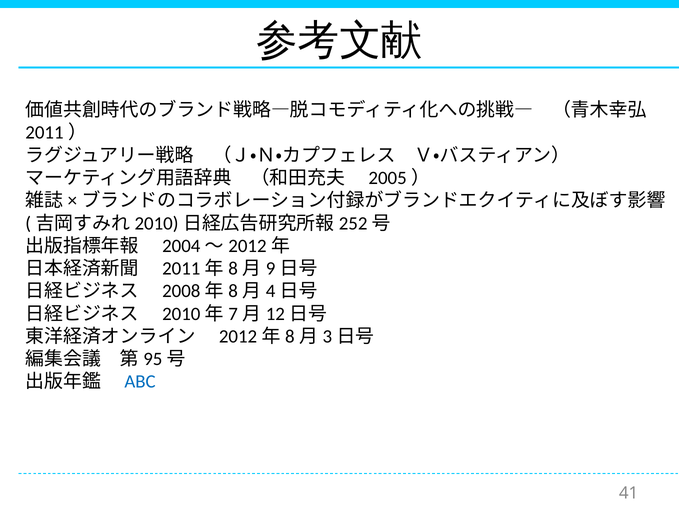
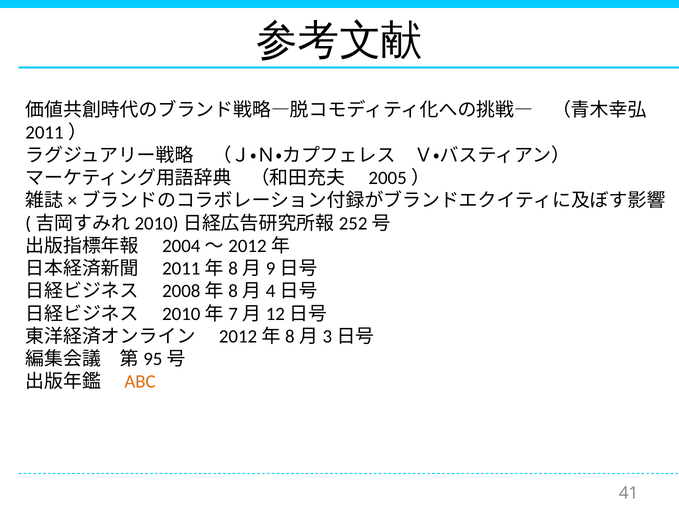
ABC colour: blue -> orange
